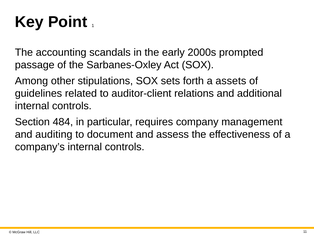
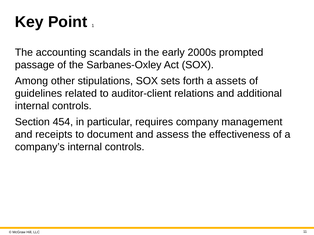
484: 484 -> 454
auditing: auditing -> receipts
